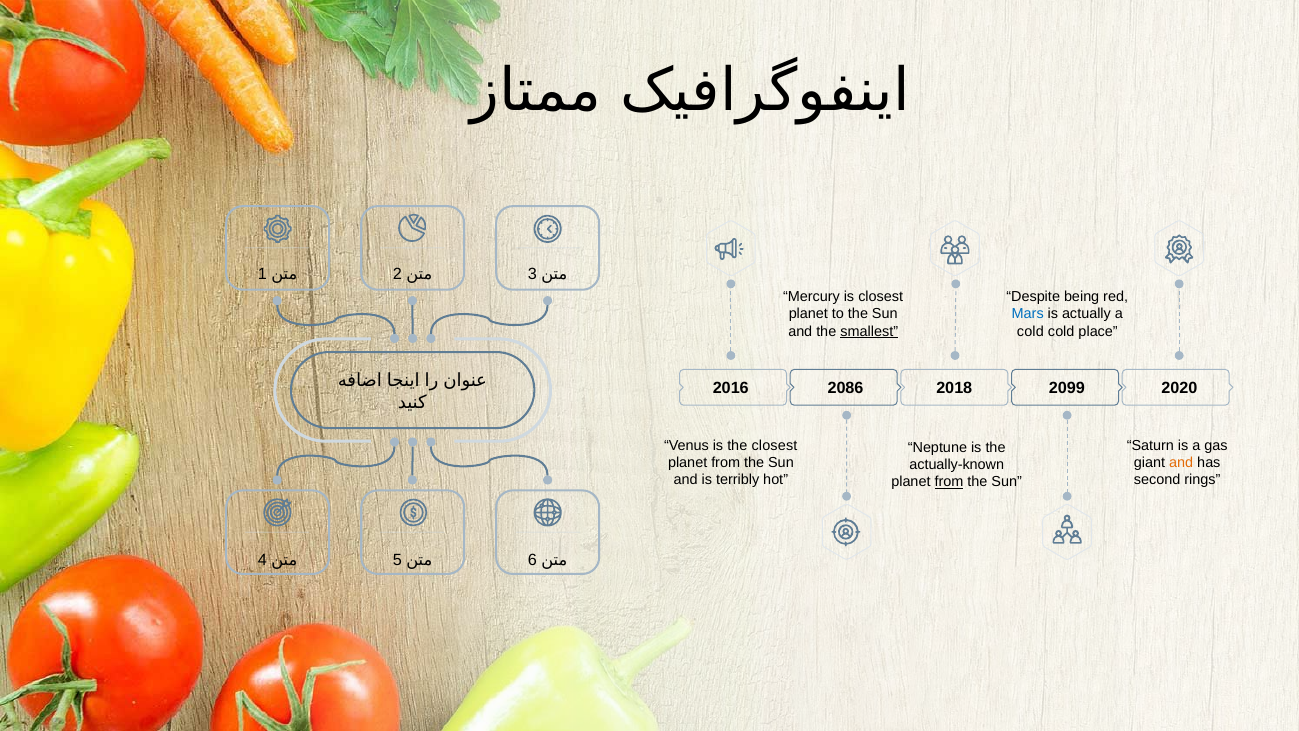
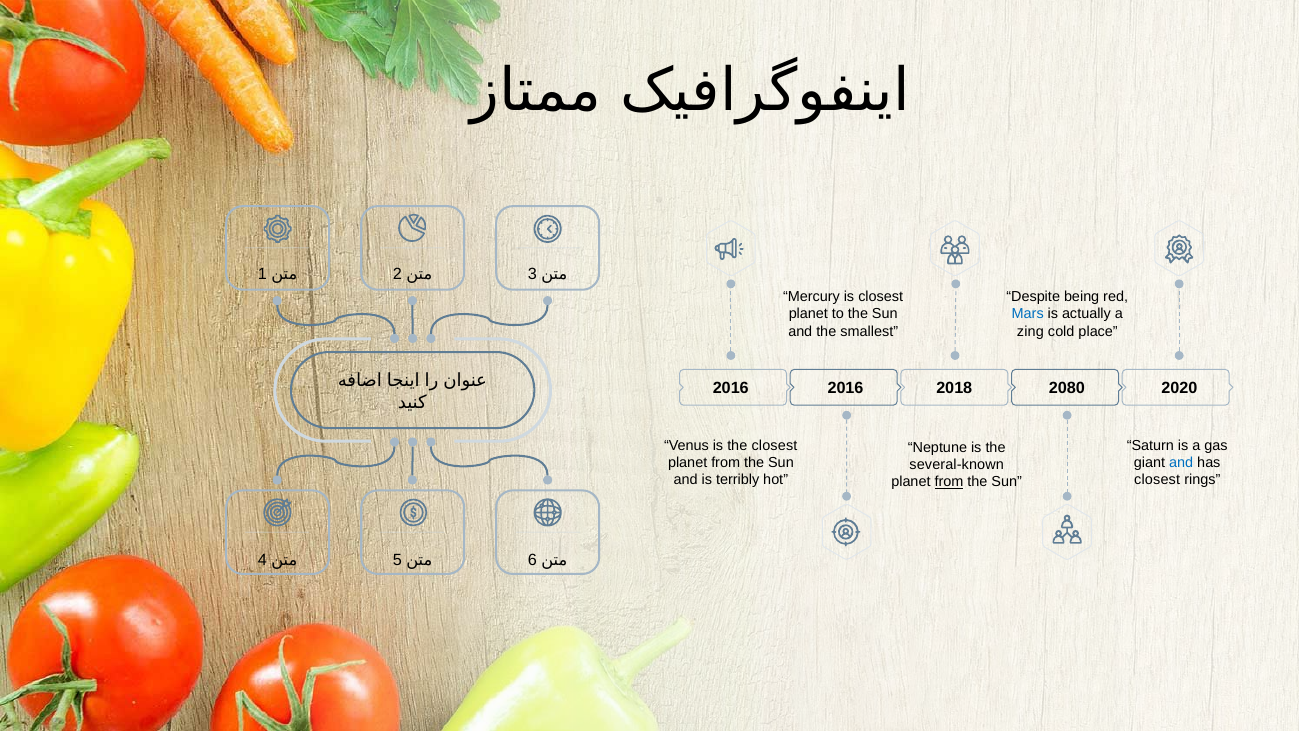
smallest underline: present -> none
cold at (1030, 331): cold -> zing
2016 2086: 2086 -> 2016
2099: 2099 -> 2080
and at (1181, 463) colour: orange -> blue
actually-known: actually-known -> several-known
second at (1157, 480): second -> closest
